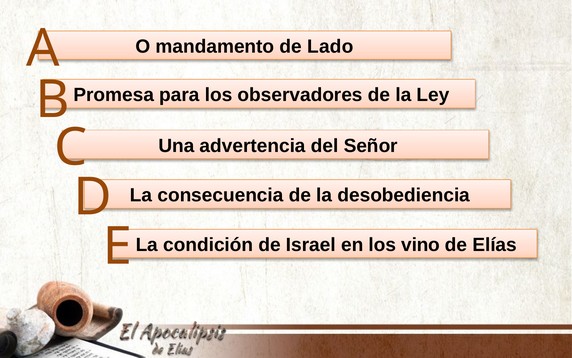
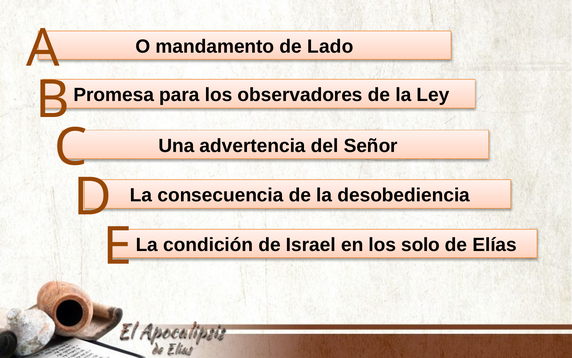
vino: vino -> solo
